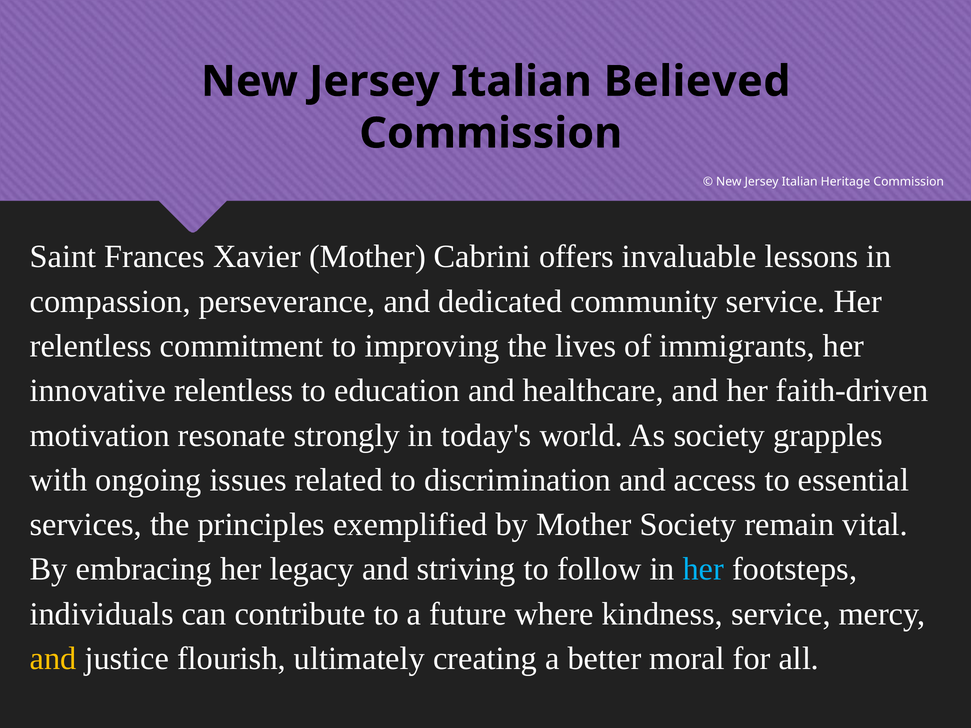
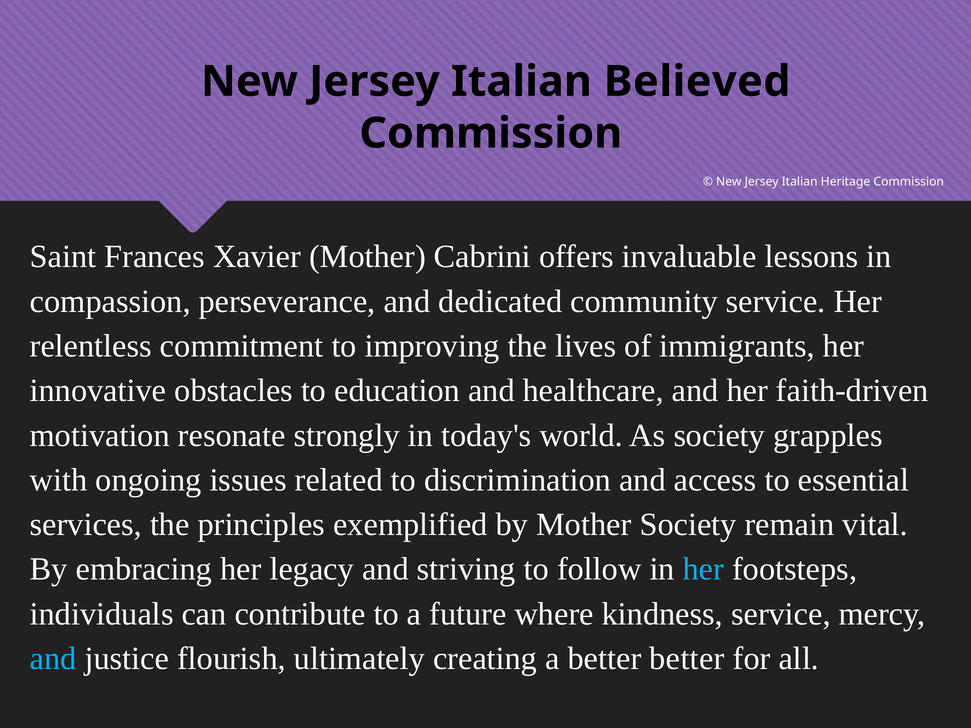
innovative relentless: relentless -> obstacles
and at (53, 659) colour: yellow -> light blue
better moral: moral -> better
